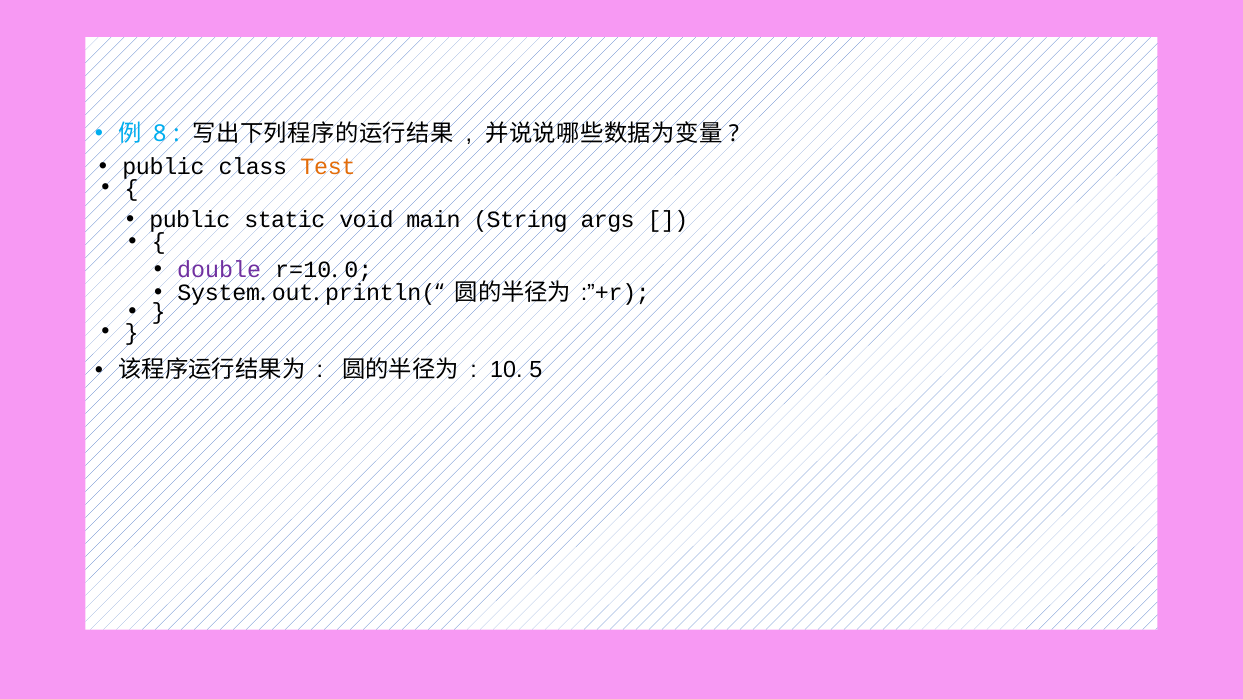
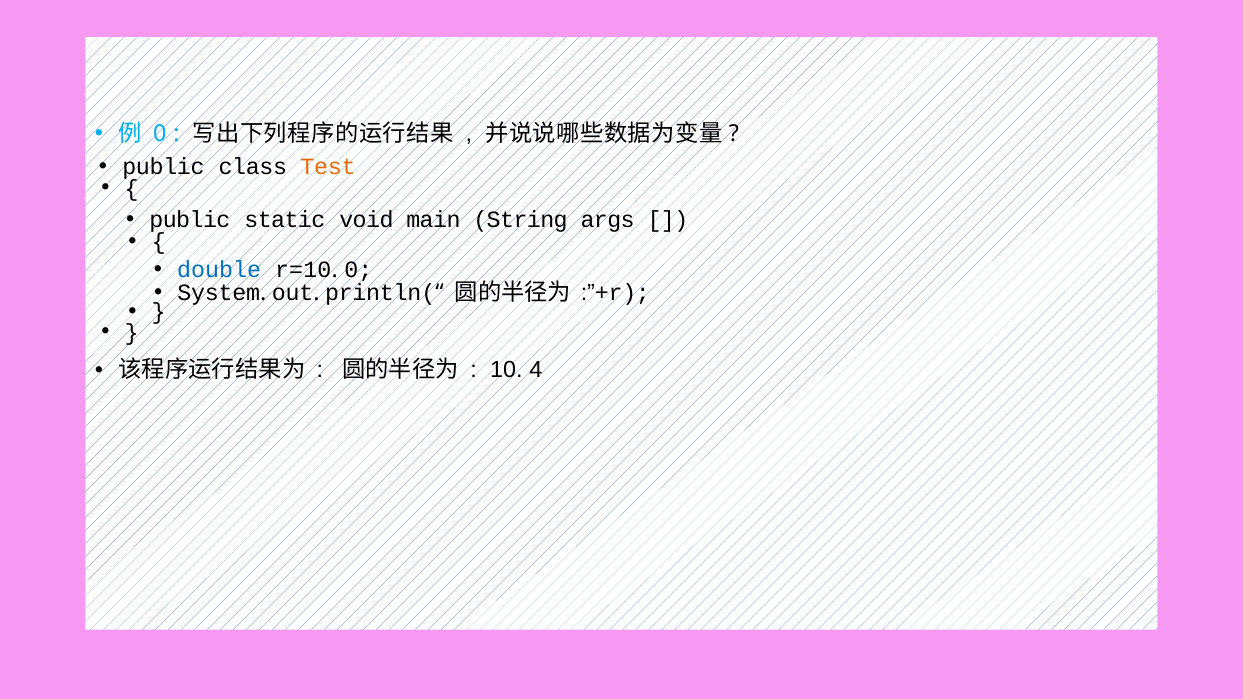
8 at (160, 133): 8 -> 0
double colour: purple -> blue
5: 5 -> 4
